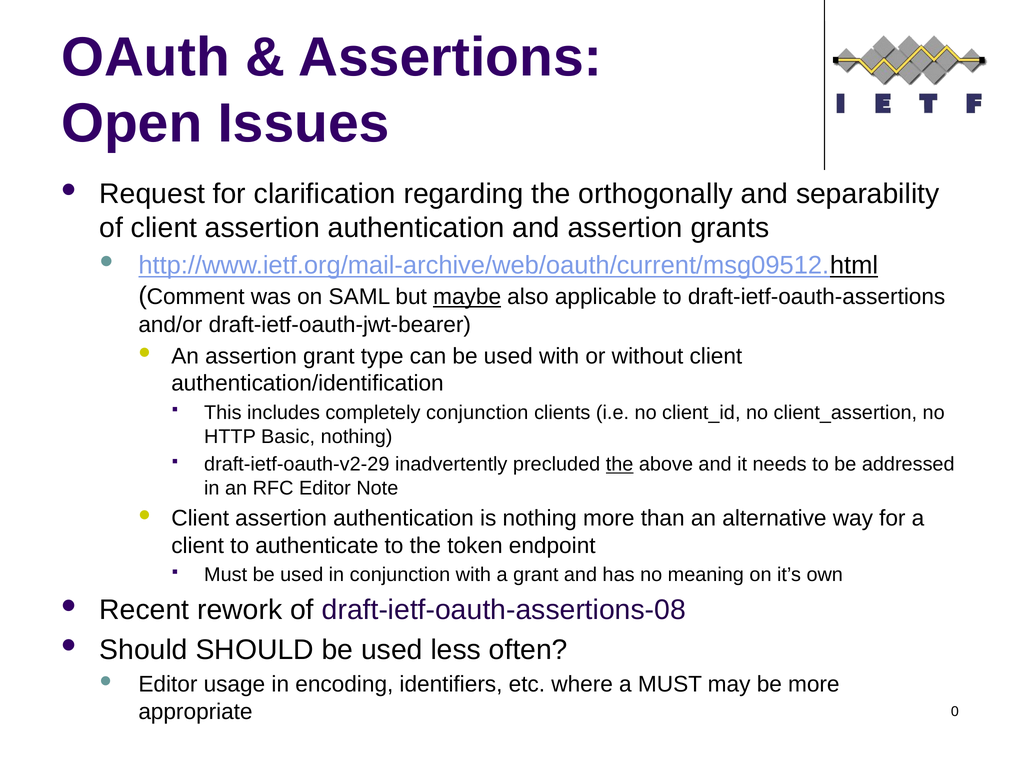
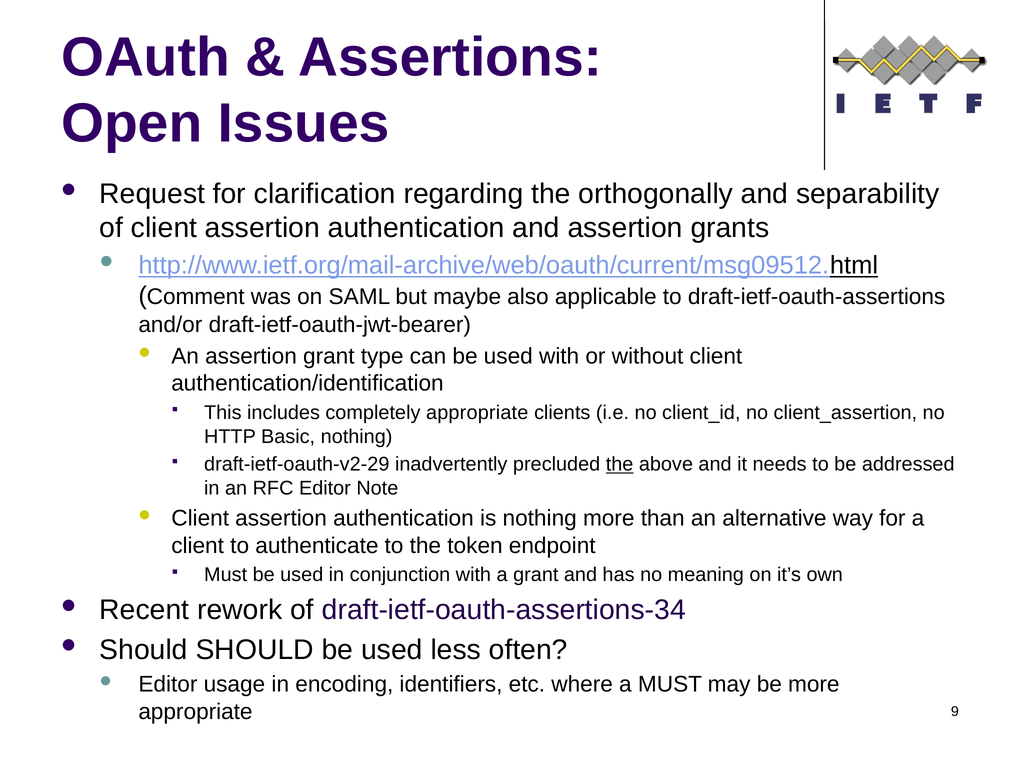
maybe underline: present -> none
completely conjunction: conjunction -> appropriate
draft-ietf-oauth-assertions-08: draft-ietf-oauth-assertions-08 -> draft-ietf-oauth-assertions-34
0: 0 -> 9
